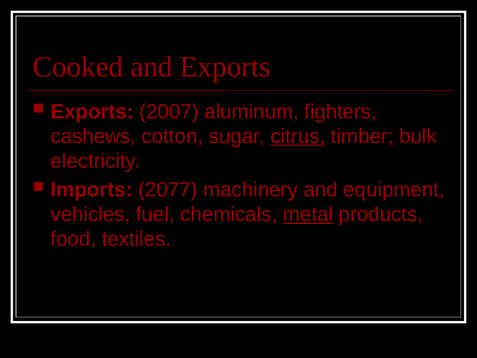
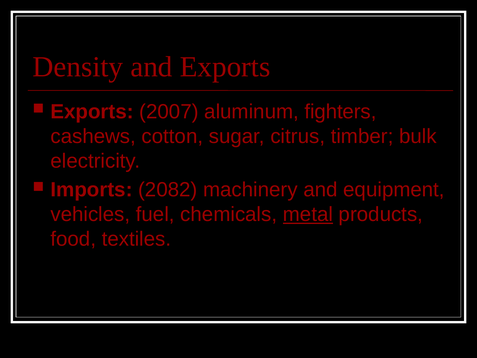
Cooked: Cooked -> Density
citrus underline: present -> none
2077: 2077 -> 2082
